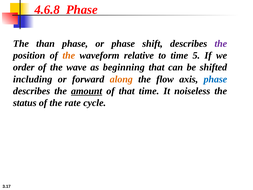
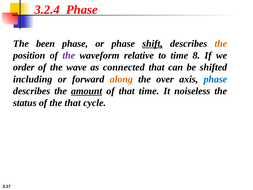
4.6.8: 4.6.8 -> 3.2.4
than: than -> been
shift underline: none -> present
the at (221, 44) colour: purple -> orange
the at (69, 55) colour: orange -> purple
5: 5 -> 8
beginning: beginning -> connected
flow: flow -> over
the rate: rate -> that
